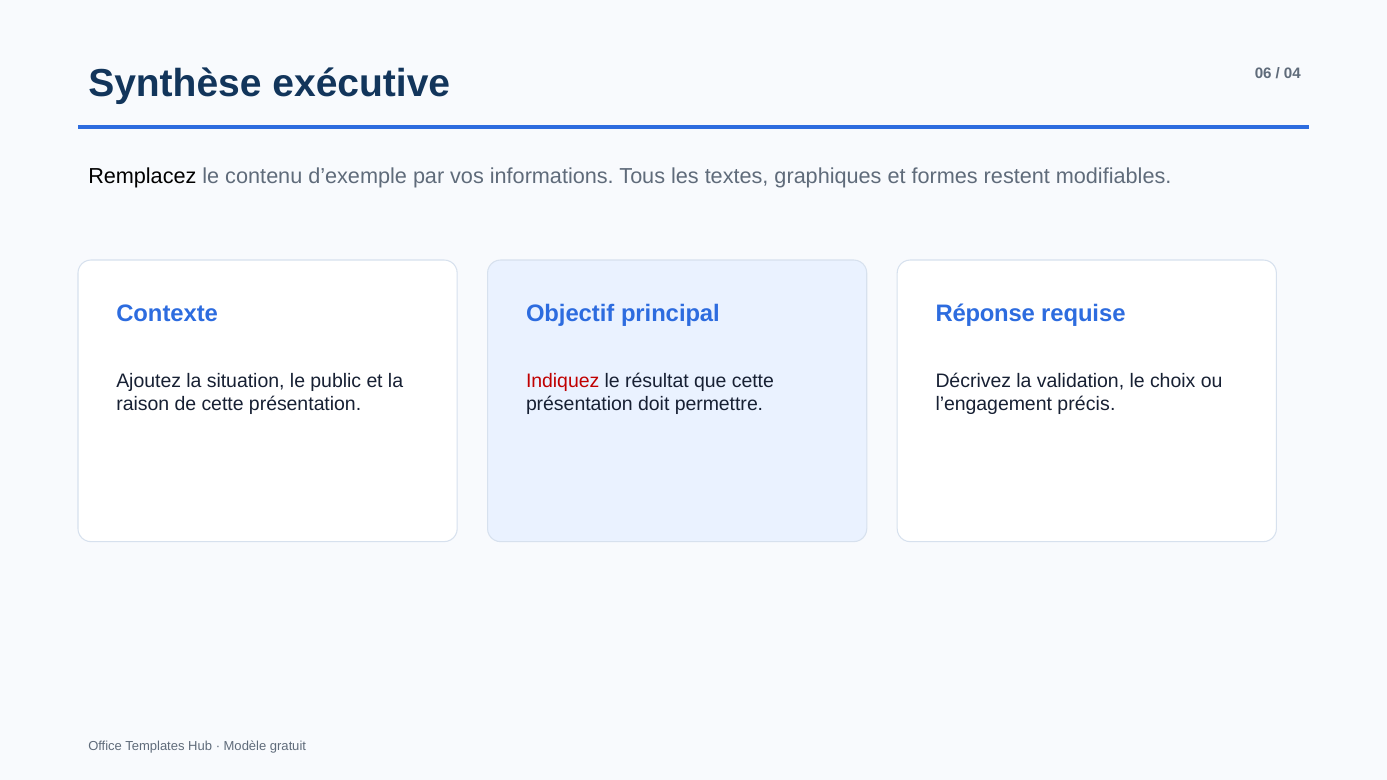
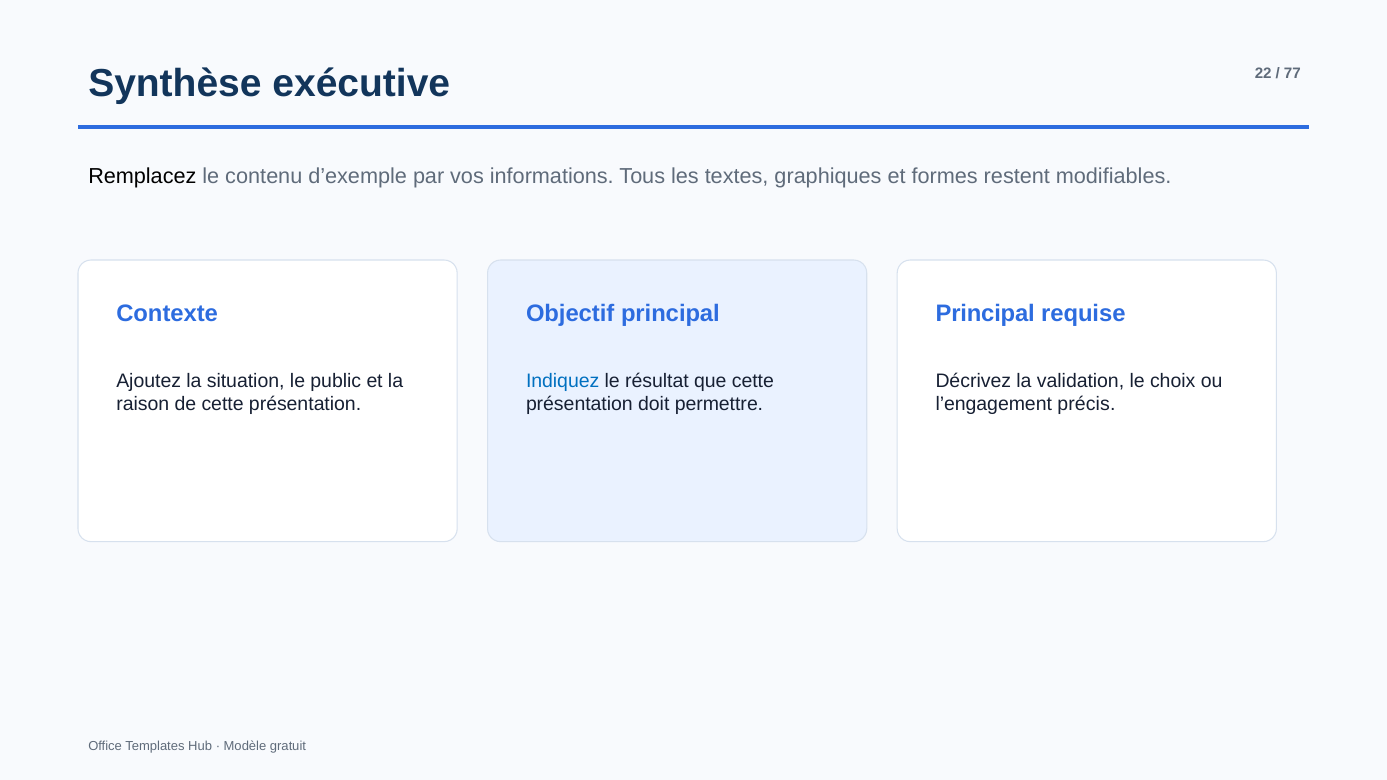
06: 06 -> 22
04: 04 -> 77
Réponse at (985, 314): Réponse -> Principal
Indiquez colour: red -> blue
